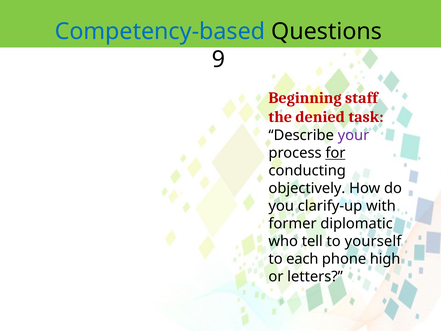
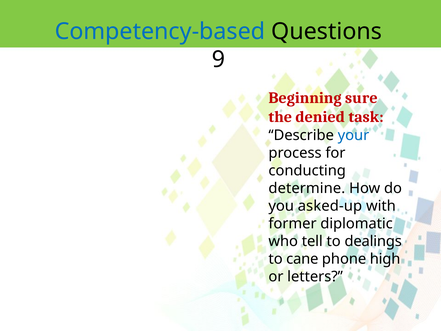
staff: staff -> sure
your colour: purple -> blue
for underline: present -> none
objectively: objectively -> determine
clarify-up: clarify-up -> asked-up
yourself: yourself -> dealings
each: each -> cane
